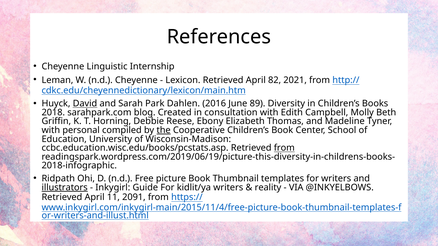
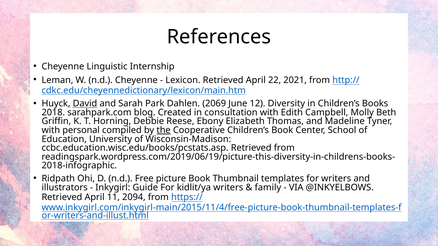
82: 82 -> 22
2016: 2016 -> 2069
89: 89 -> 12
from at (284, 148) underline: present -> none
illustrators underline: present -> none
reality: reality -> family
2091: 2091 -> 2094
